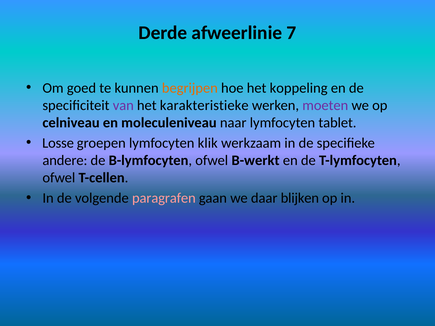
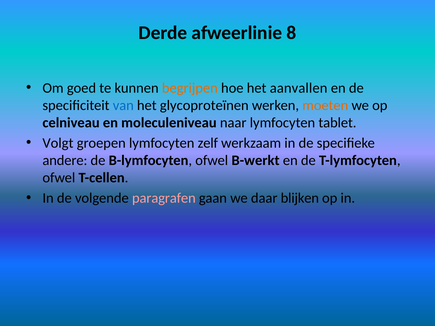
7: 7 -> 8
koppeling: koppeling -> aanvallen
van colour: purple -> blue
karakteristieke: karakteristieke -> glycoproteïnen
moeten colour: purple -> orange
Losse: Losse -> Volgt
klik: klik -> zelf
